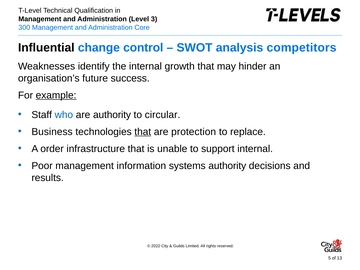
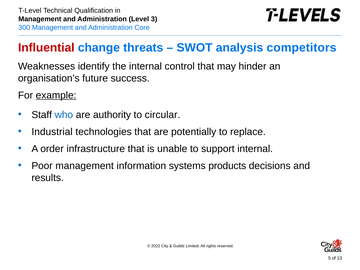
Influential colour: black -> red
control: control -> threats
growth: growth -> control
Business: Business -> Industrial
that at (143, 132) underline: present -> none
protection: protection -> potentially
systems authority: authority -> products
